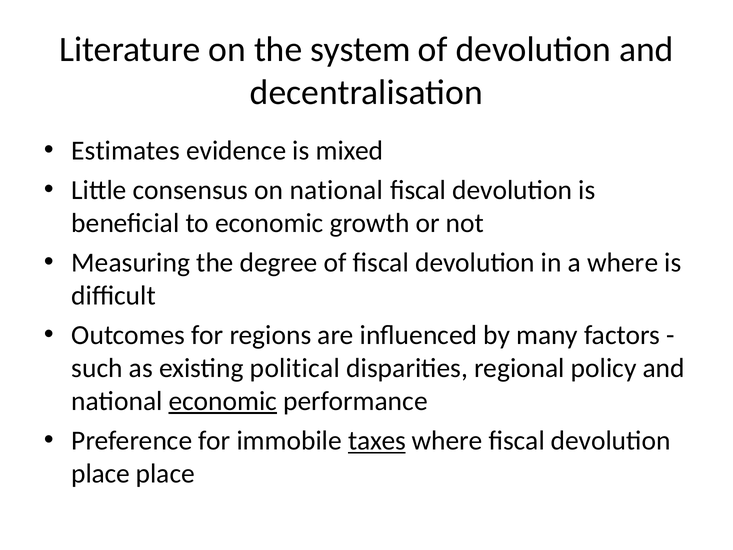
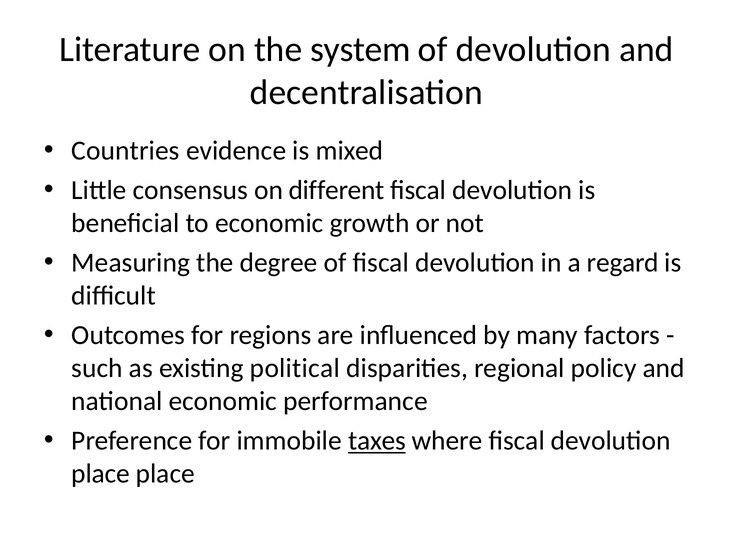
Estimates: Estimates -> Countries
on national: national -> different
a where: where -> regard
economic at (223, 401) underline: present -> none
